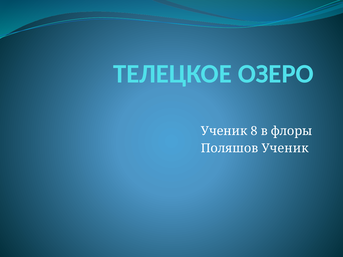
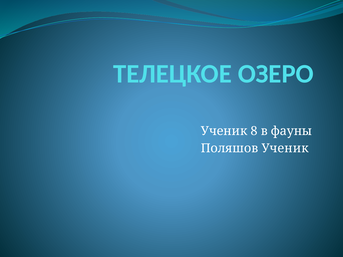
флоры: флоры -> фауны
